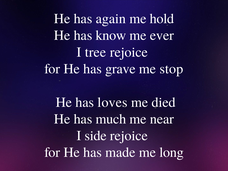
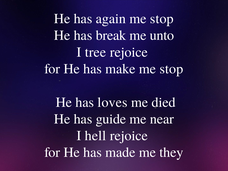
hold at (162, 19): hold -> stop
know: know -> break
ever: ever -> unto
grave: grave -> make
much: much -> guide
side: side -> hell
long: long -> they
